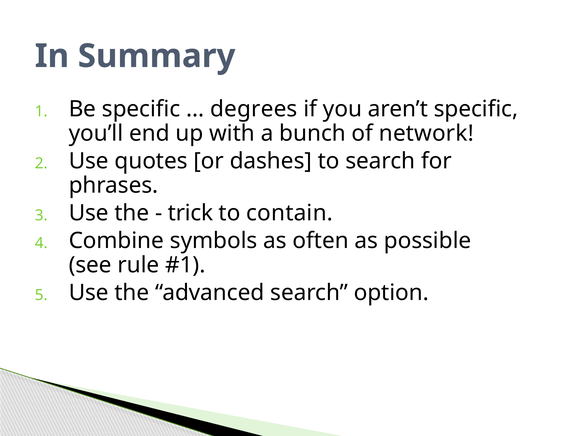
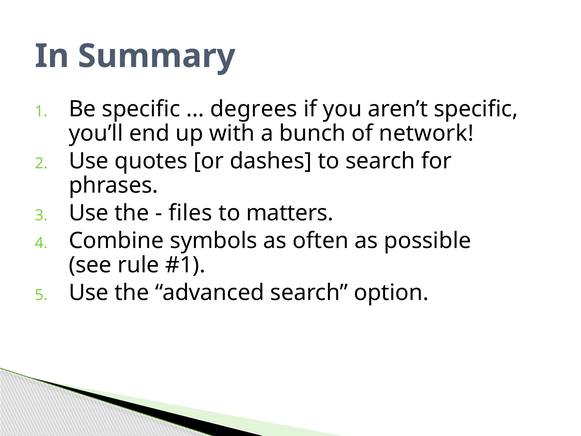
trick: trick -> files
contain: contain -> matters
